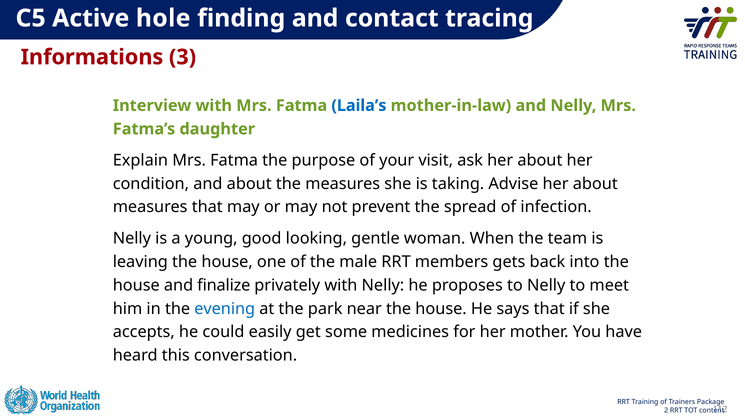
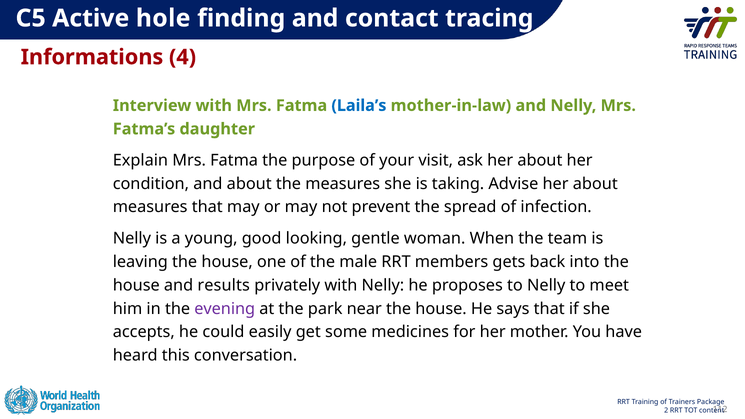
3: 3 -> 4
finalize: finalize -> results
evening colour: blue -> purple
